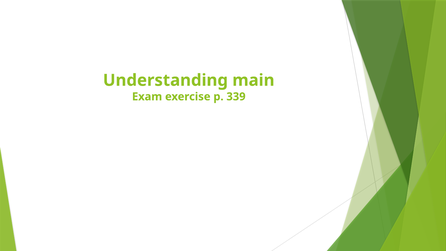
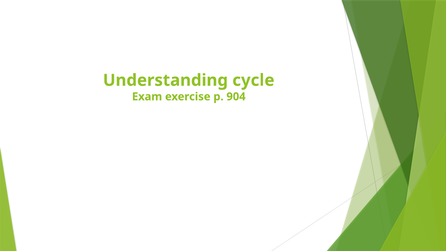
main: main -> cycle
339: 339 -> 904
